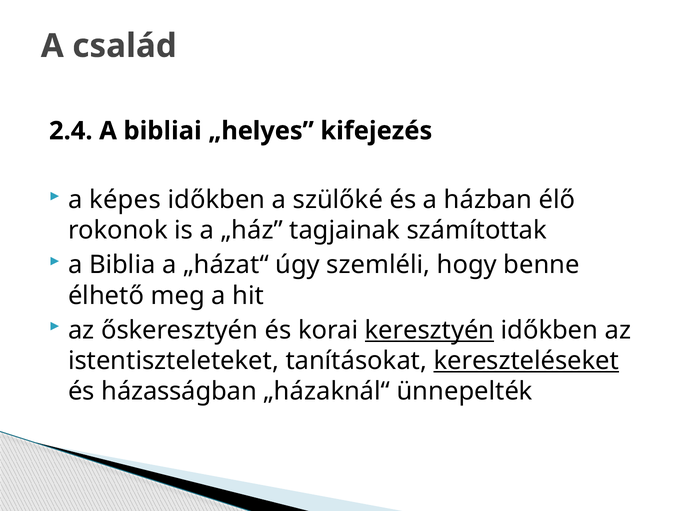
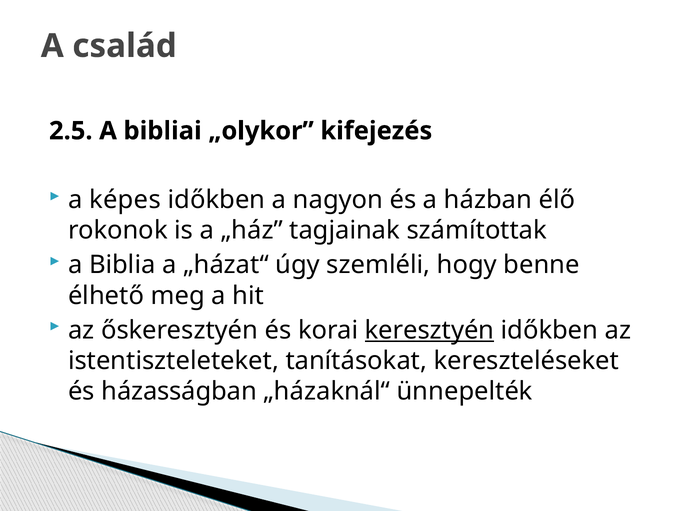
2.4: 2.4 -> 2.5
„helyes: „helyes -> „olykor
szülőké: szülőké -> nagyon
kereszteléseket underline: present -> none
